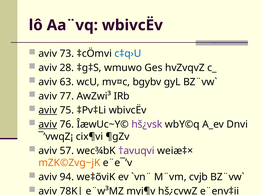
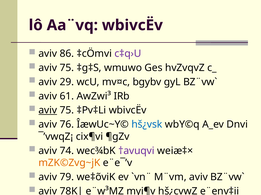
73: 73 -> 86
c‡q›U colour: blue -> purple
28 at (67, 68): 28 -> 75
63: 63 -> 29
77: 77 -> 61
aviv at (48, 125) underline: present -> none
hš¿vsk colour: purple -> blue
57: 57 -> 74
94: 94 -> 79
M¨vm cvjb: cvjb -> aviv
